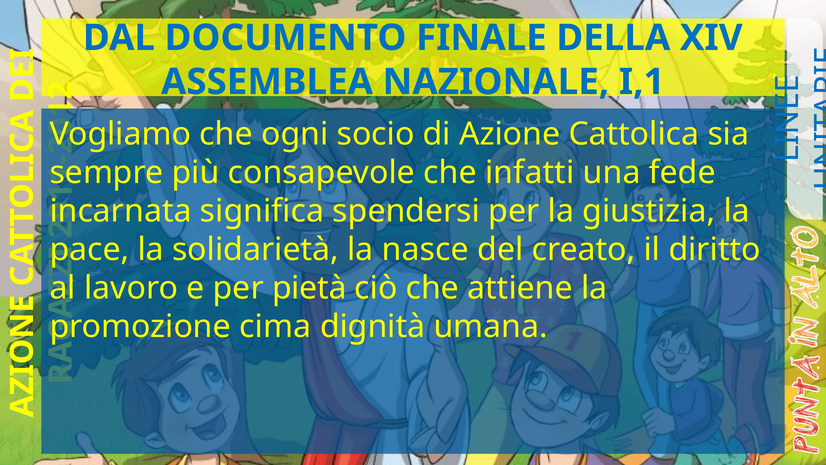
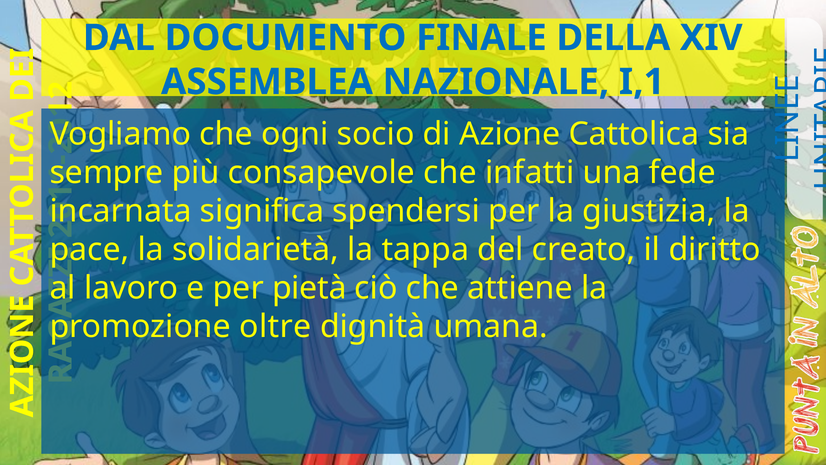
nasce: nasce -> tappa
cima: cima -> oltre
